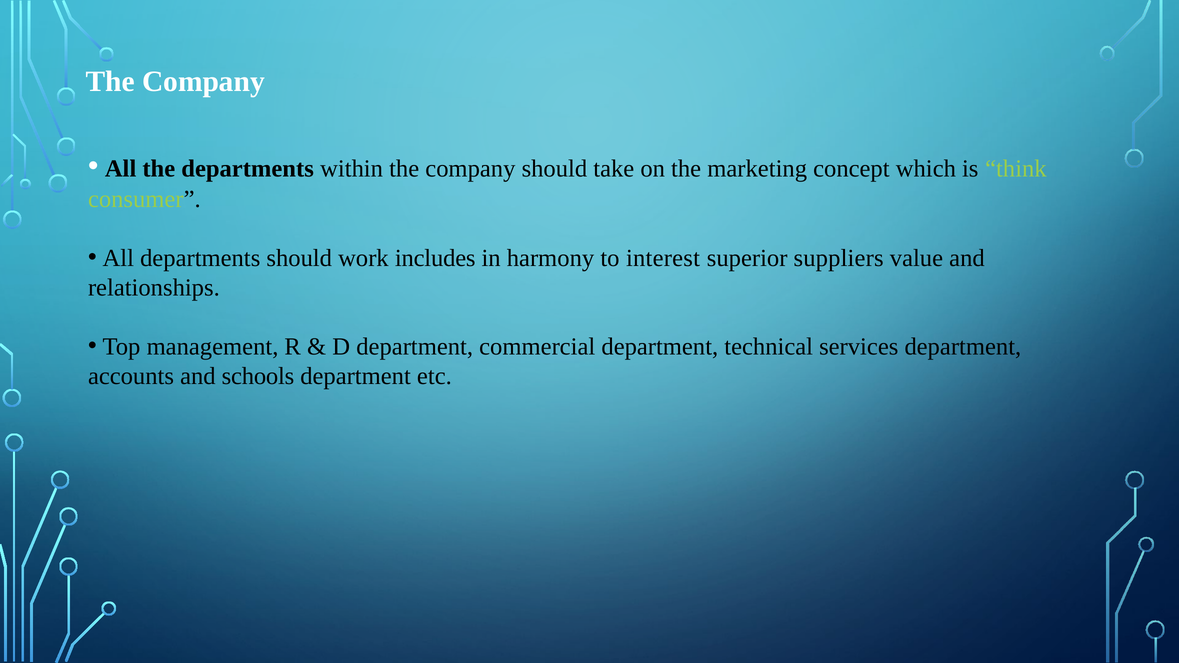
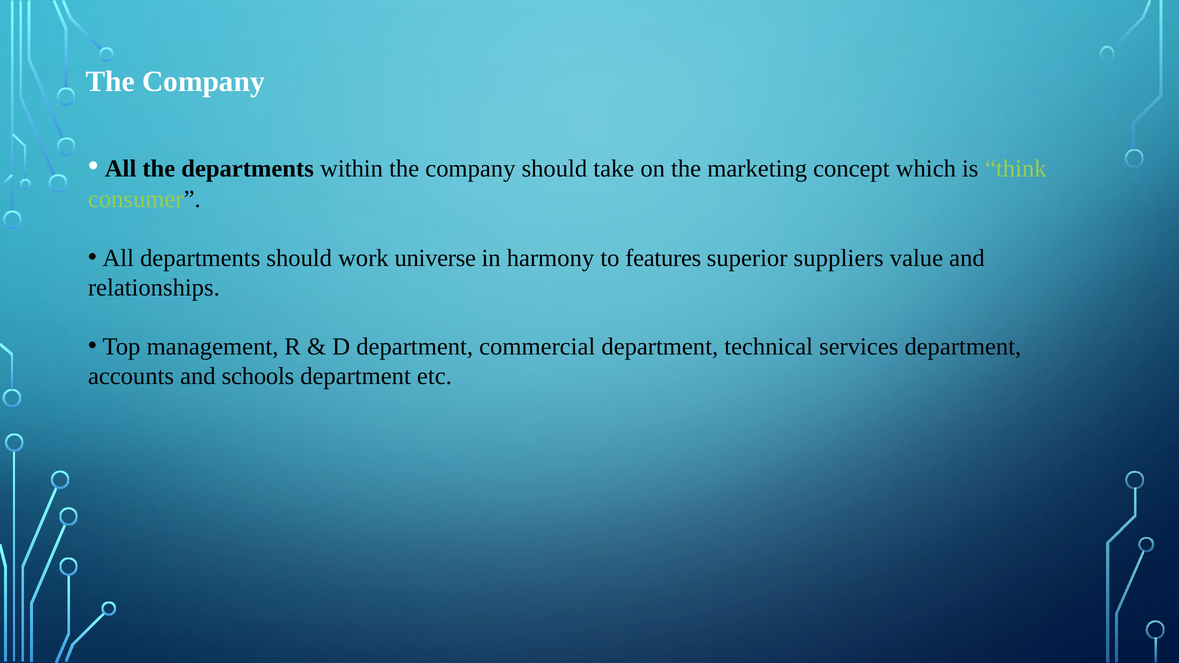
includes: includes -> universe
interest: interest -> features
